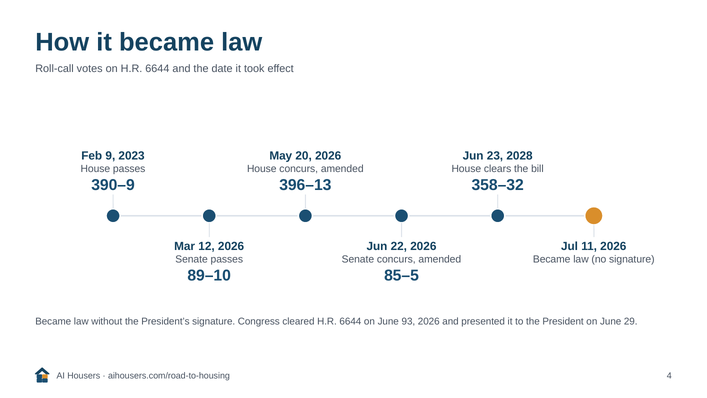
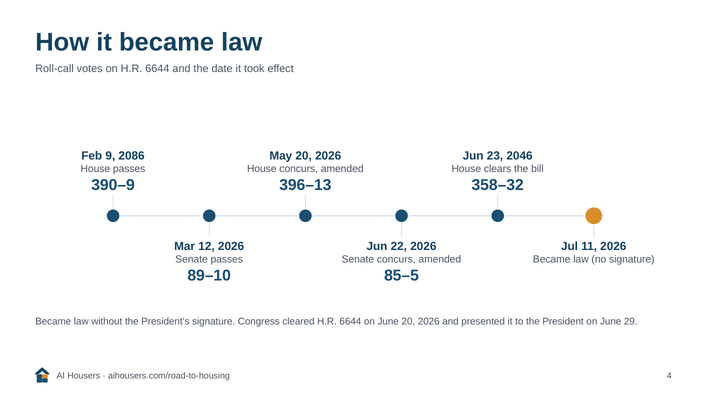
2023: 2023 -> 2086
2028: 2028 -> 2046
June 93: 93 -> 20
